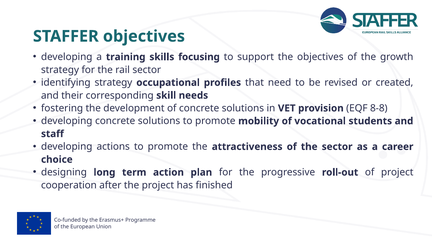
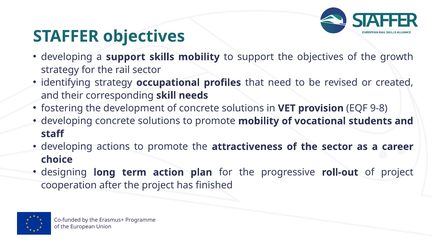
a training: training -> support
skills focusing: focusing -> mobility
8-8: 8-8 -> 9-8
